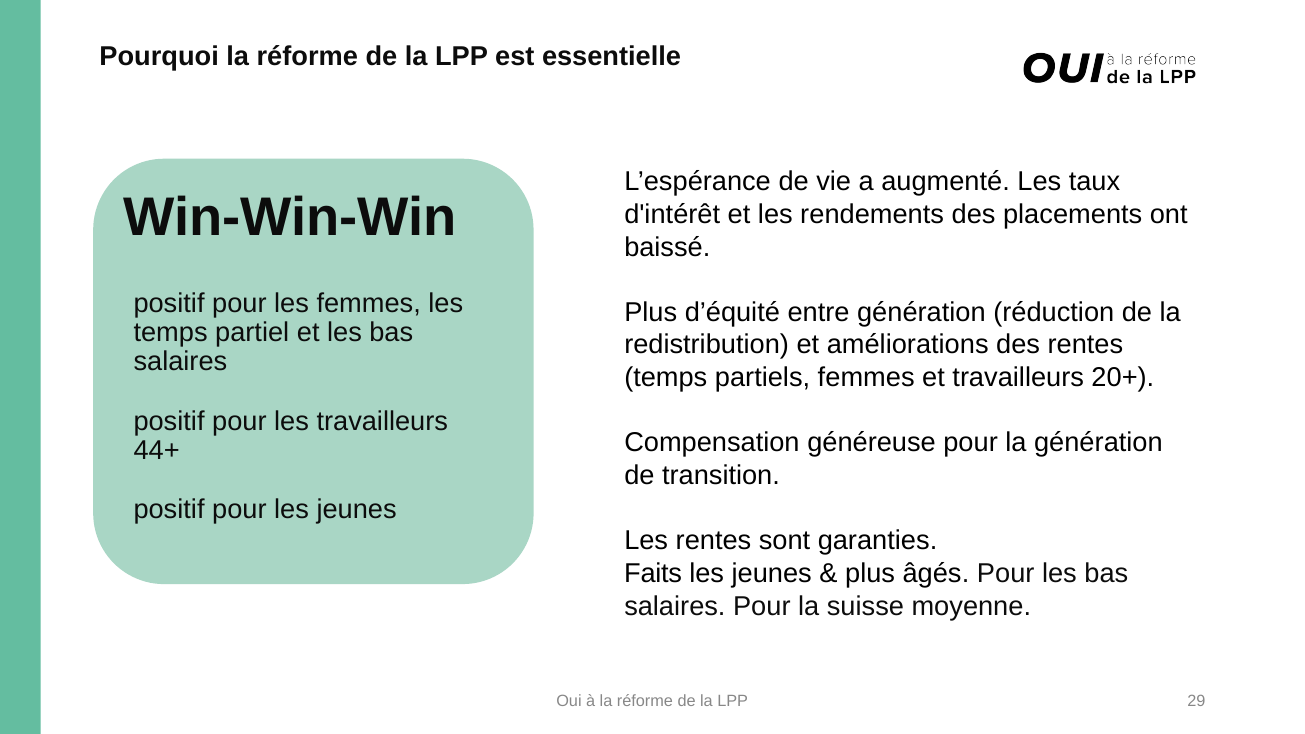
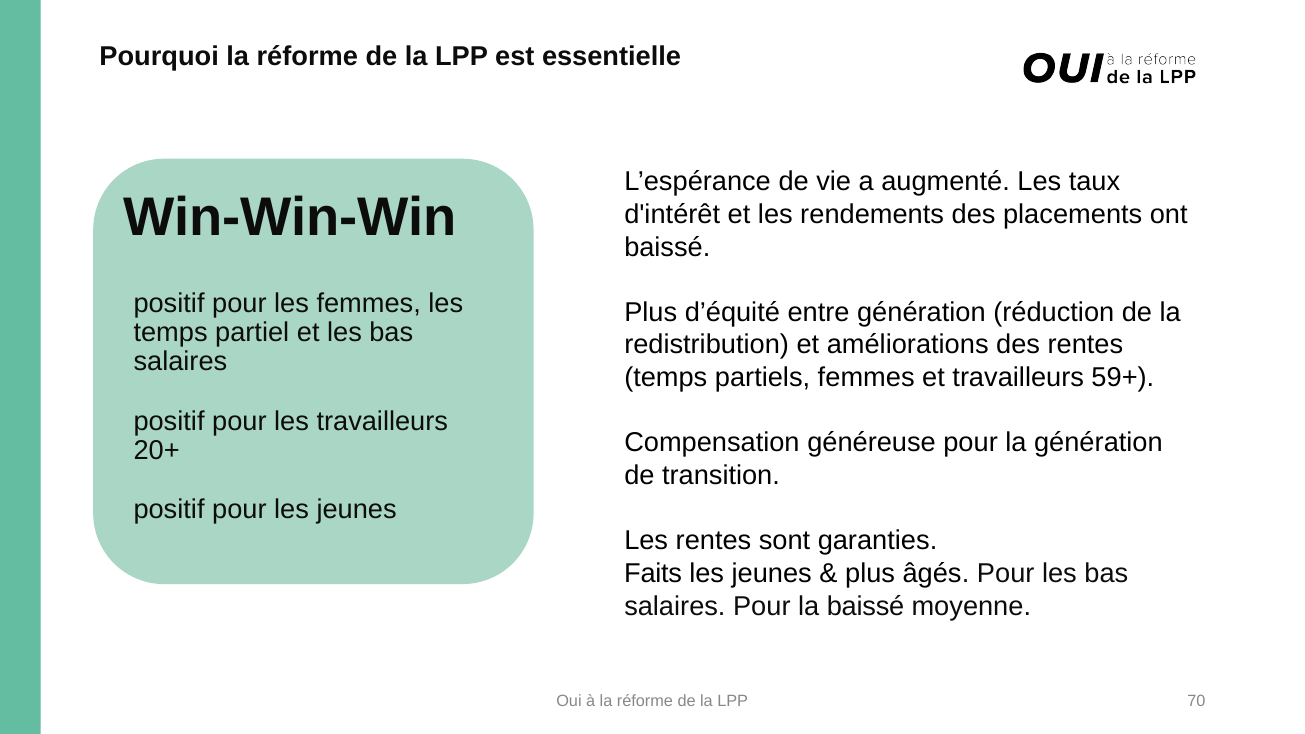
20+: 20+ -> 59+
44+: 44+ -> 20+
la suisse: suisse -> baissé
29: 29 -> 70
